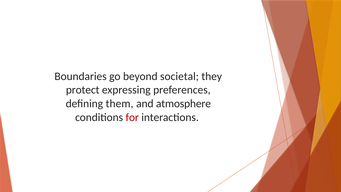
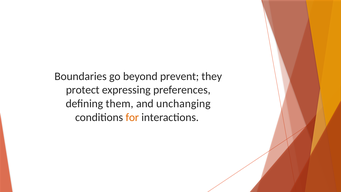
societal: societal -> prevent
atmosphere: atmosphere -> unchanging
for colour: red -> orange
